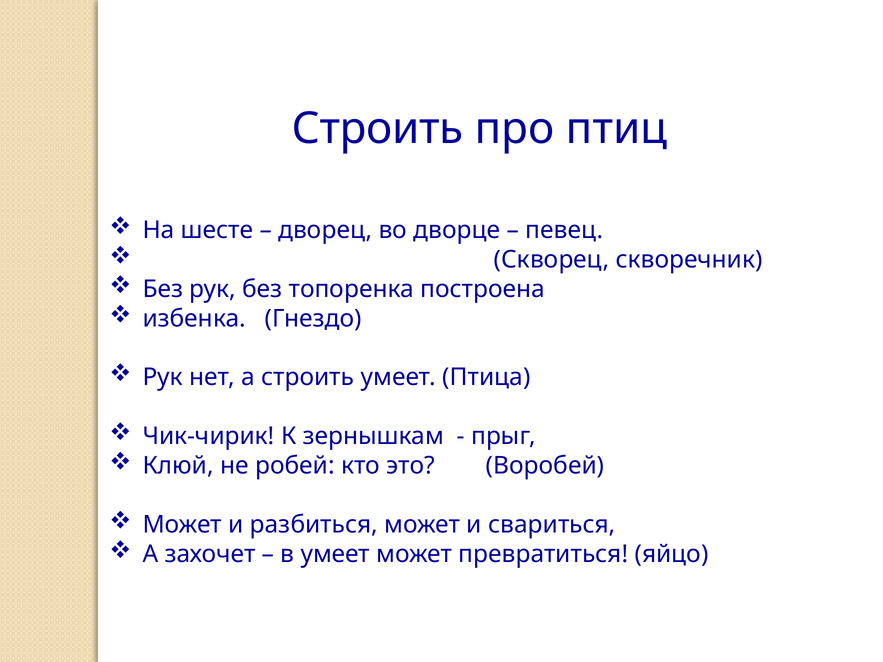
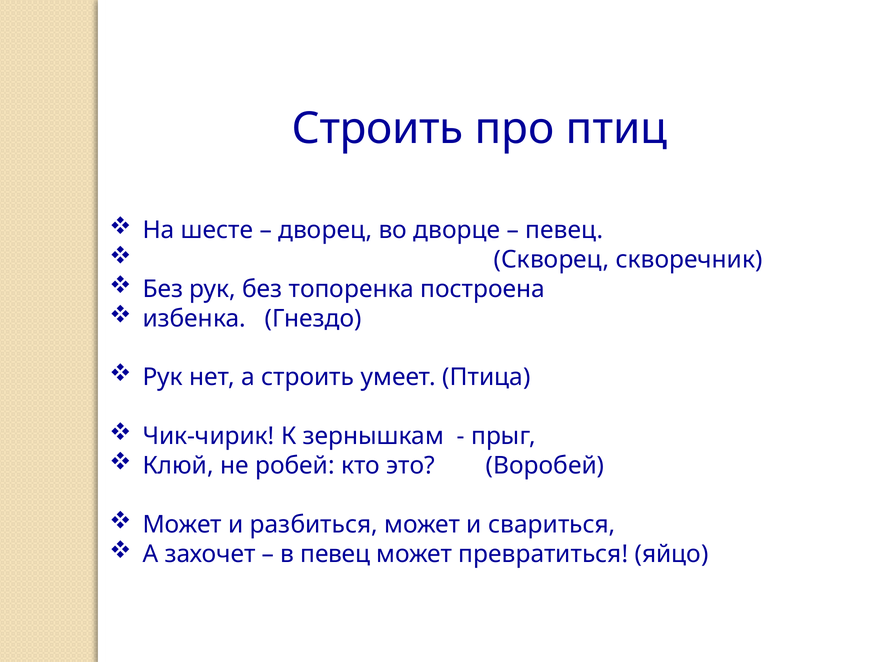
в умеет: умеет -> певец
